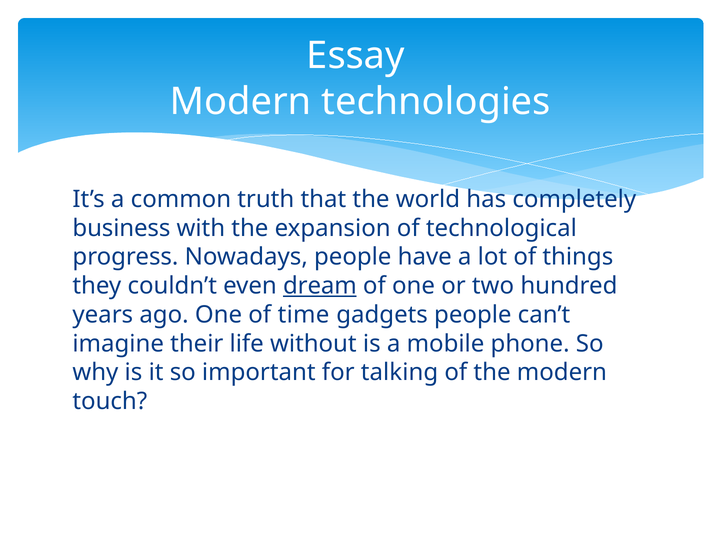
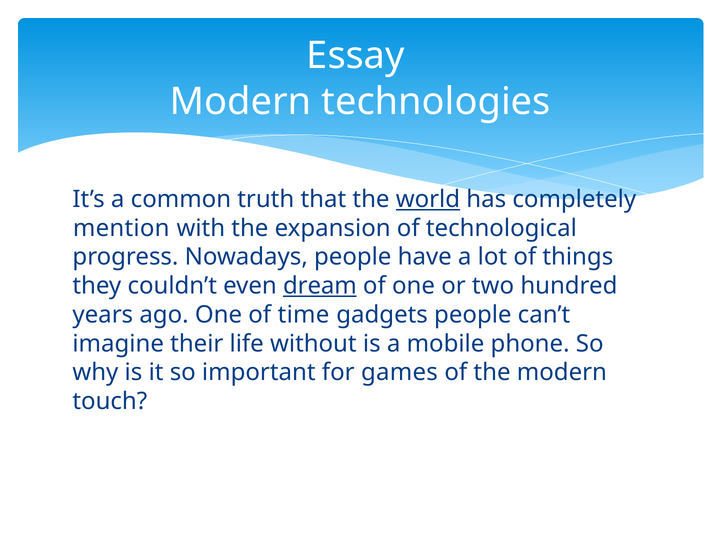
world underline: none -> present
business: business -> mention
talking: talking -> games
